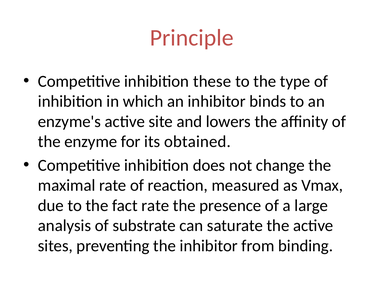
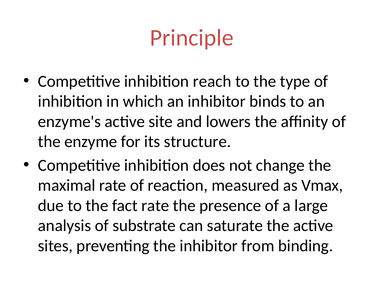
these: these -> reach
obtained: obtained -> structure
